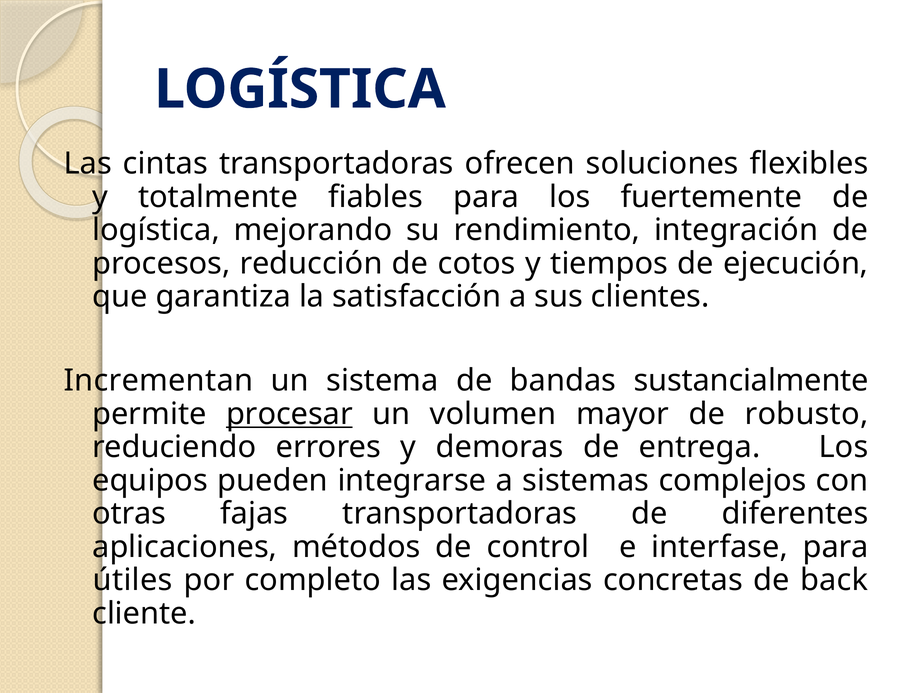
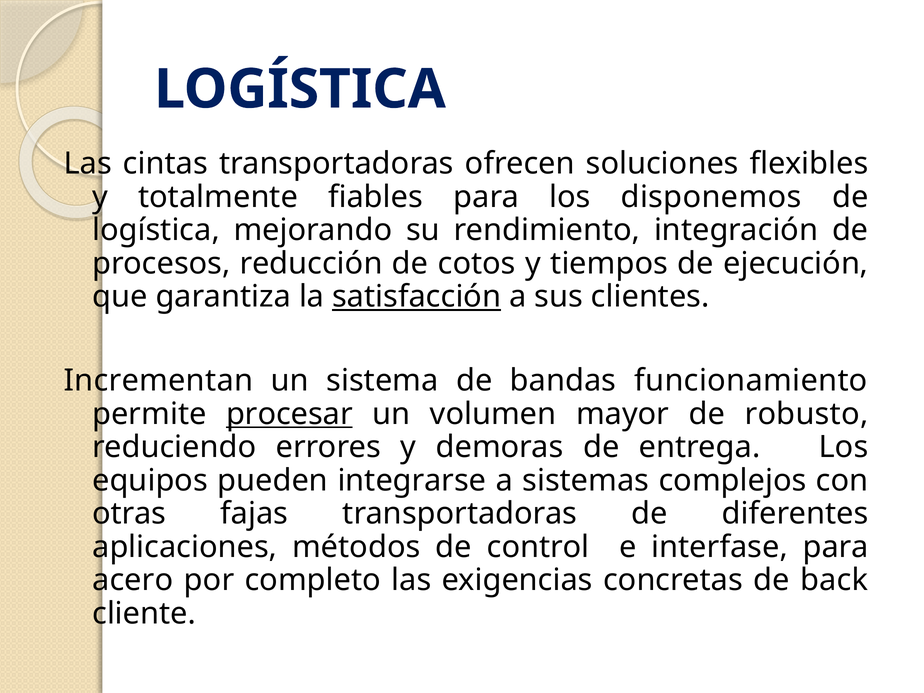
fuertemente: fuertemente -> disponemos
satisfacción underline: none -> present
sustancialmente: sustancialmente -> funcionamiento
útiles: útiles -> acero
